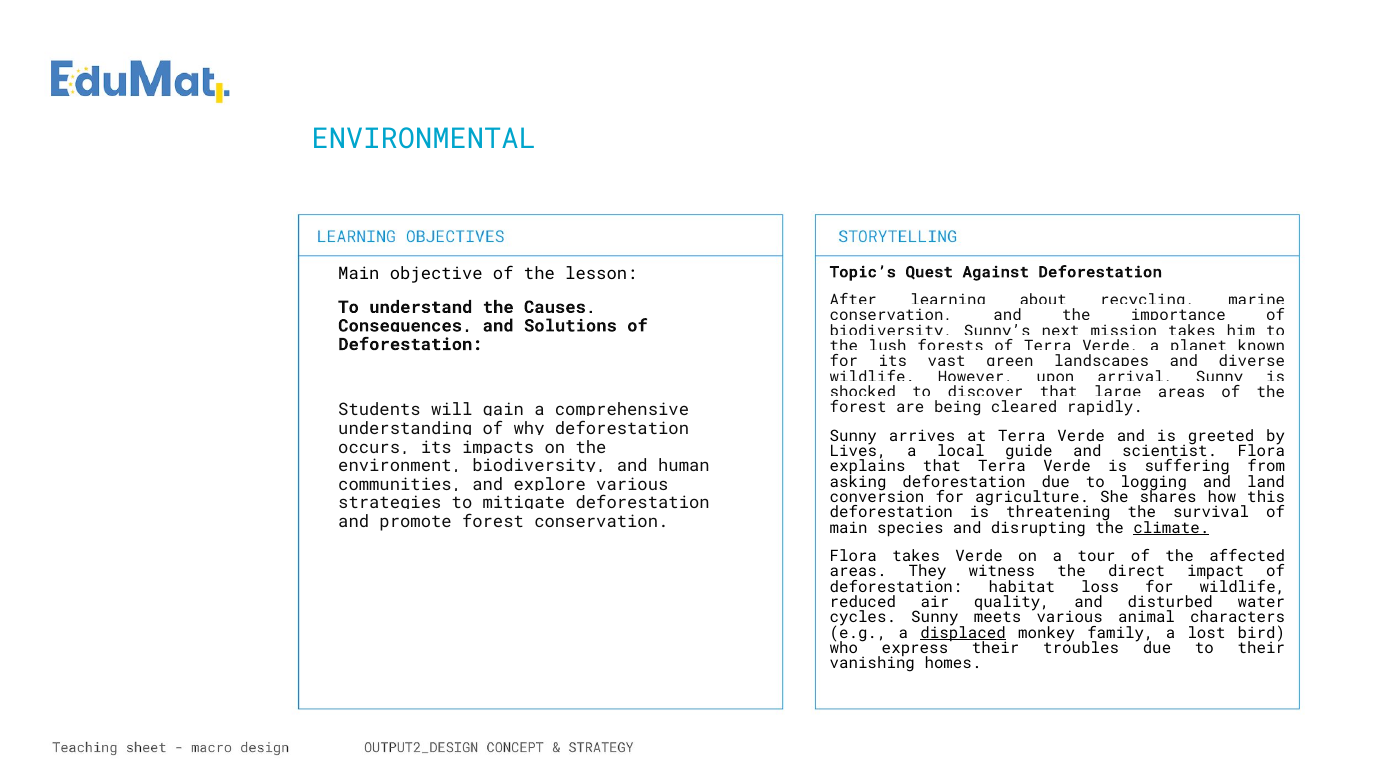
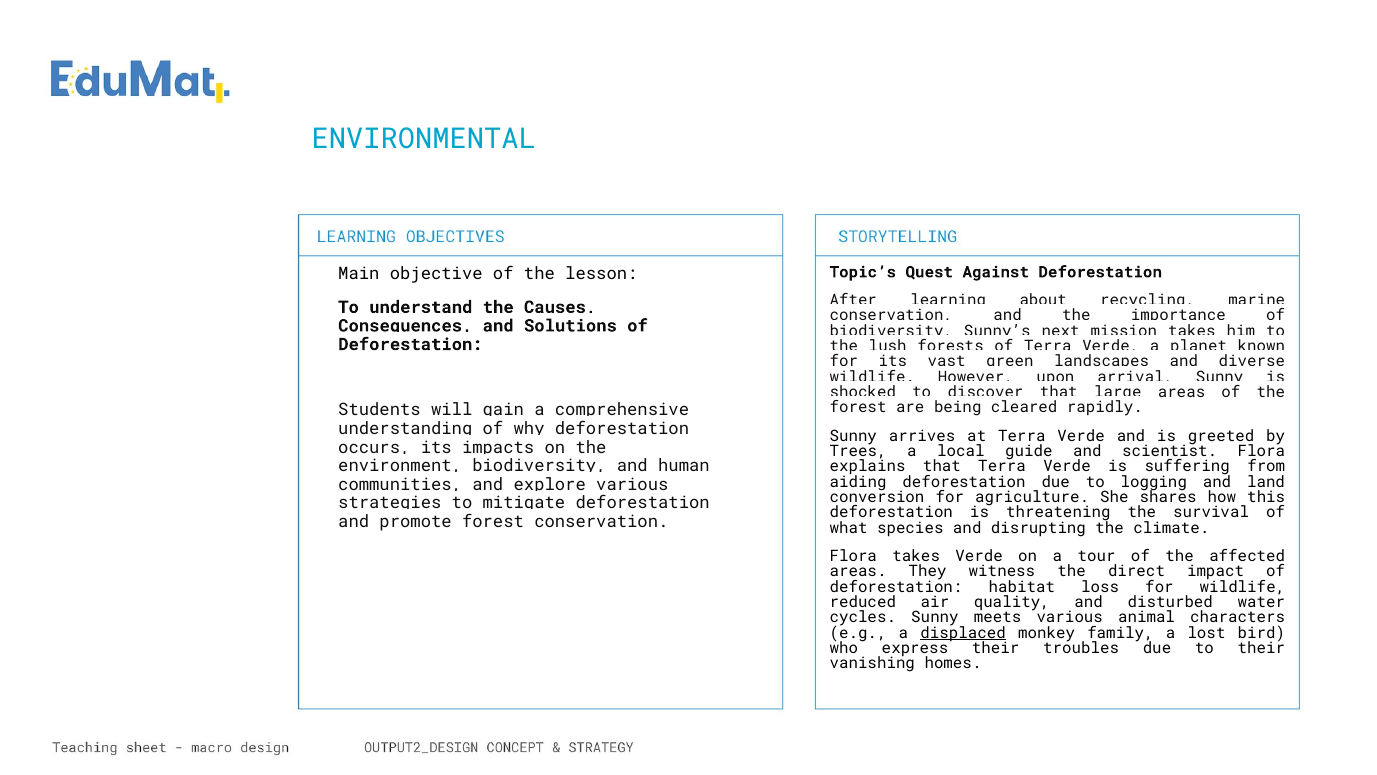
Lives: Lives -> Trees
asking: asking -> aiding
main at (849, 528): main -> what
climate underline: present -> none
